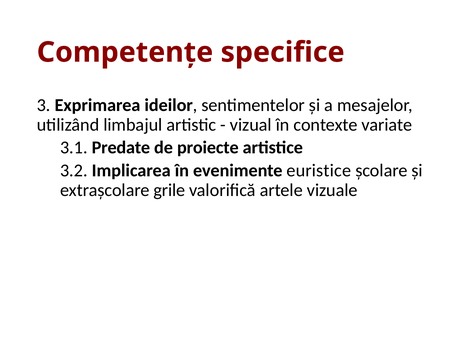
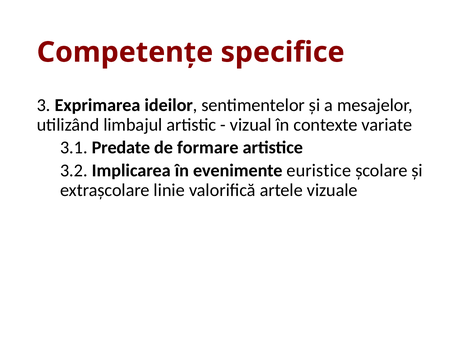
proiecte: proiecte -> formare
grile: grile -> linie
